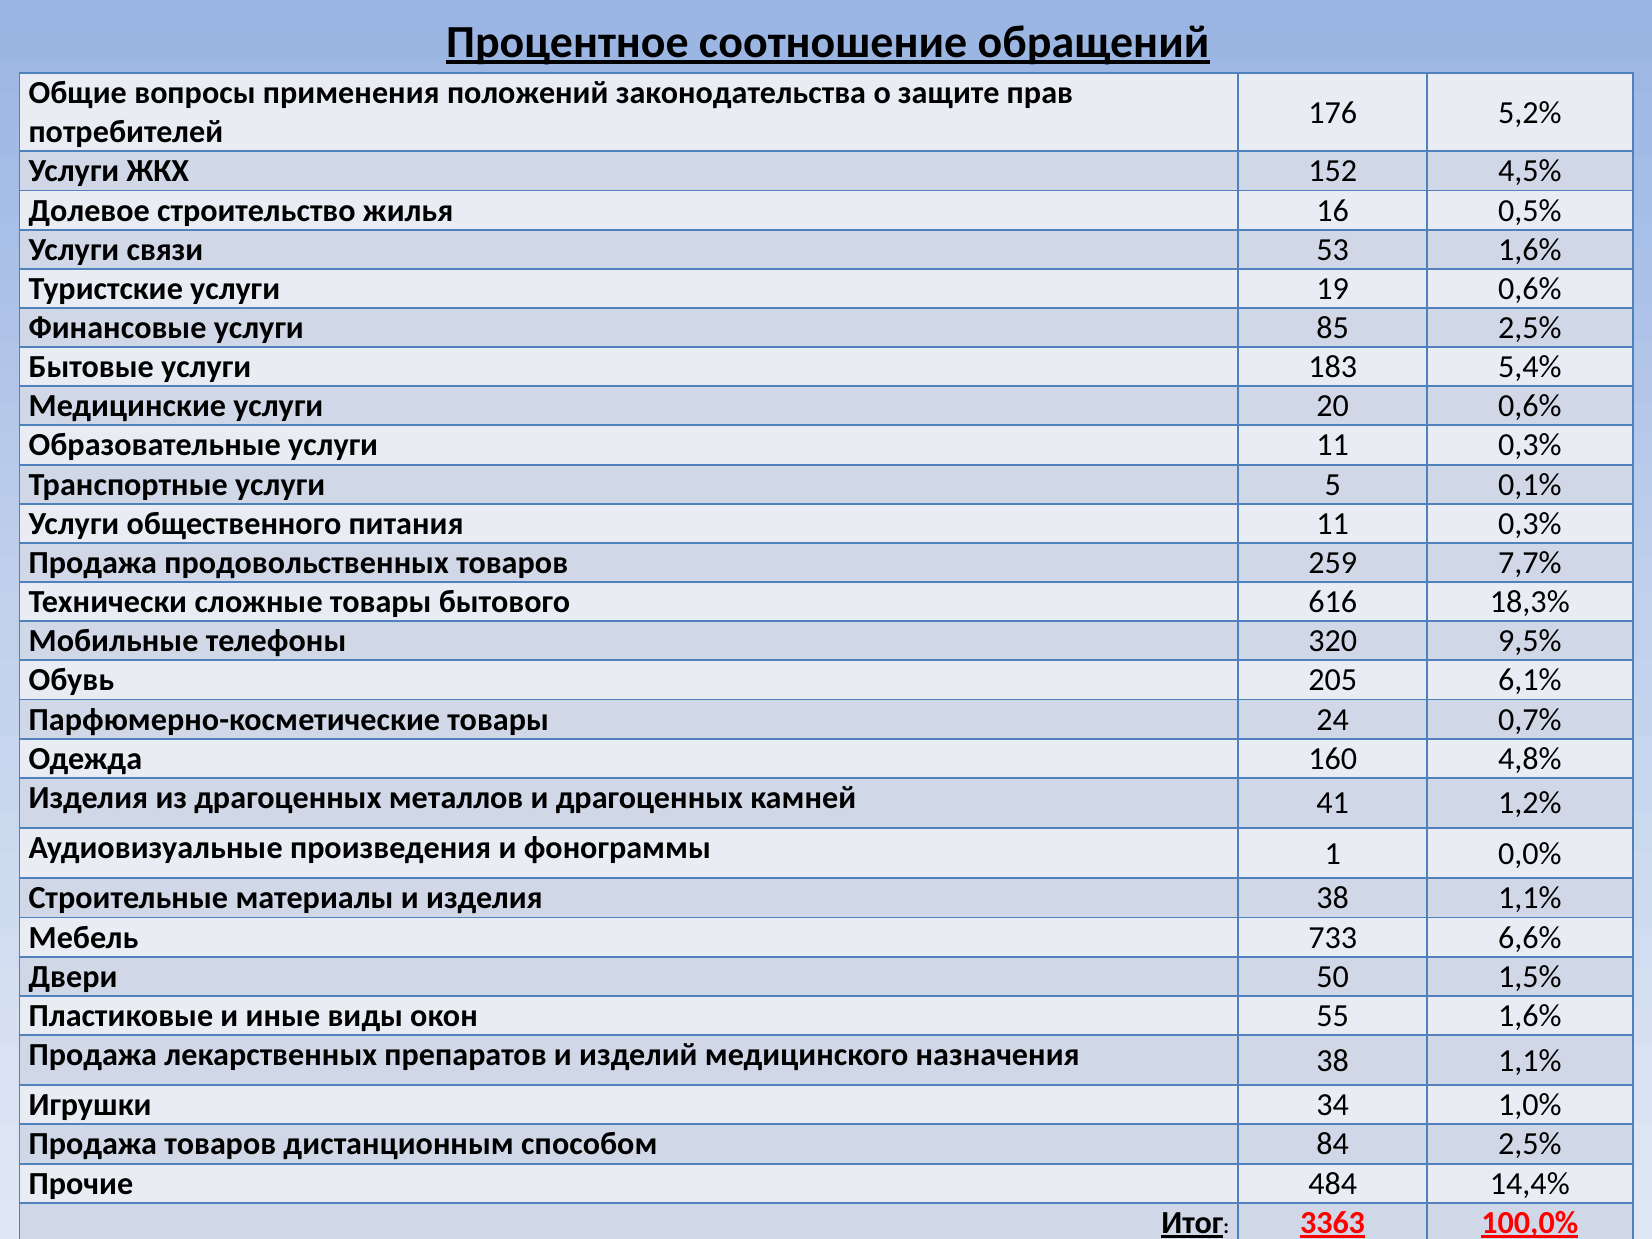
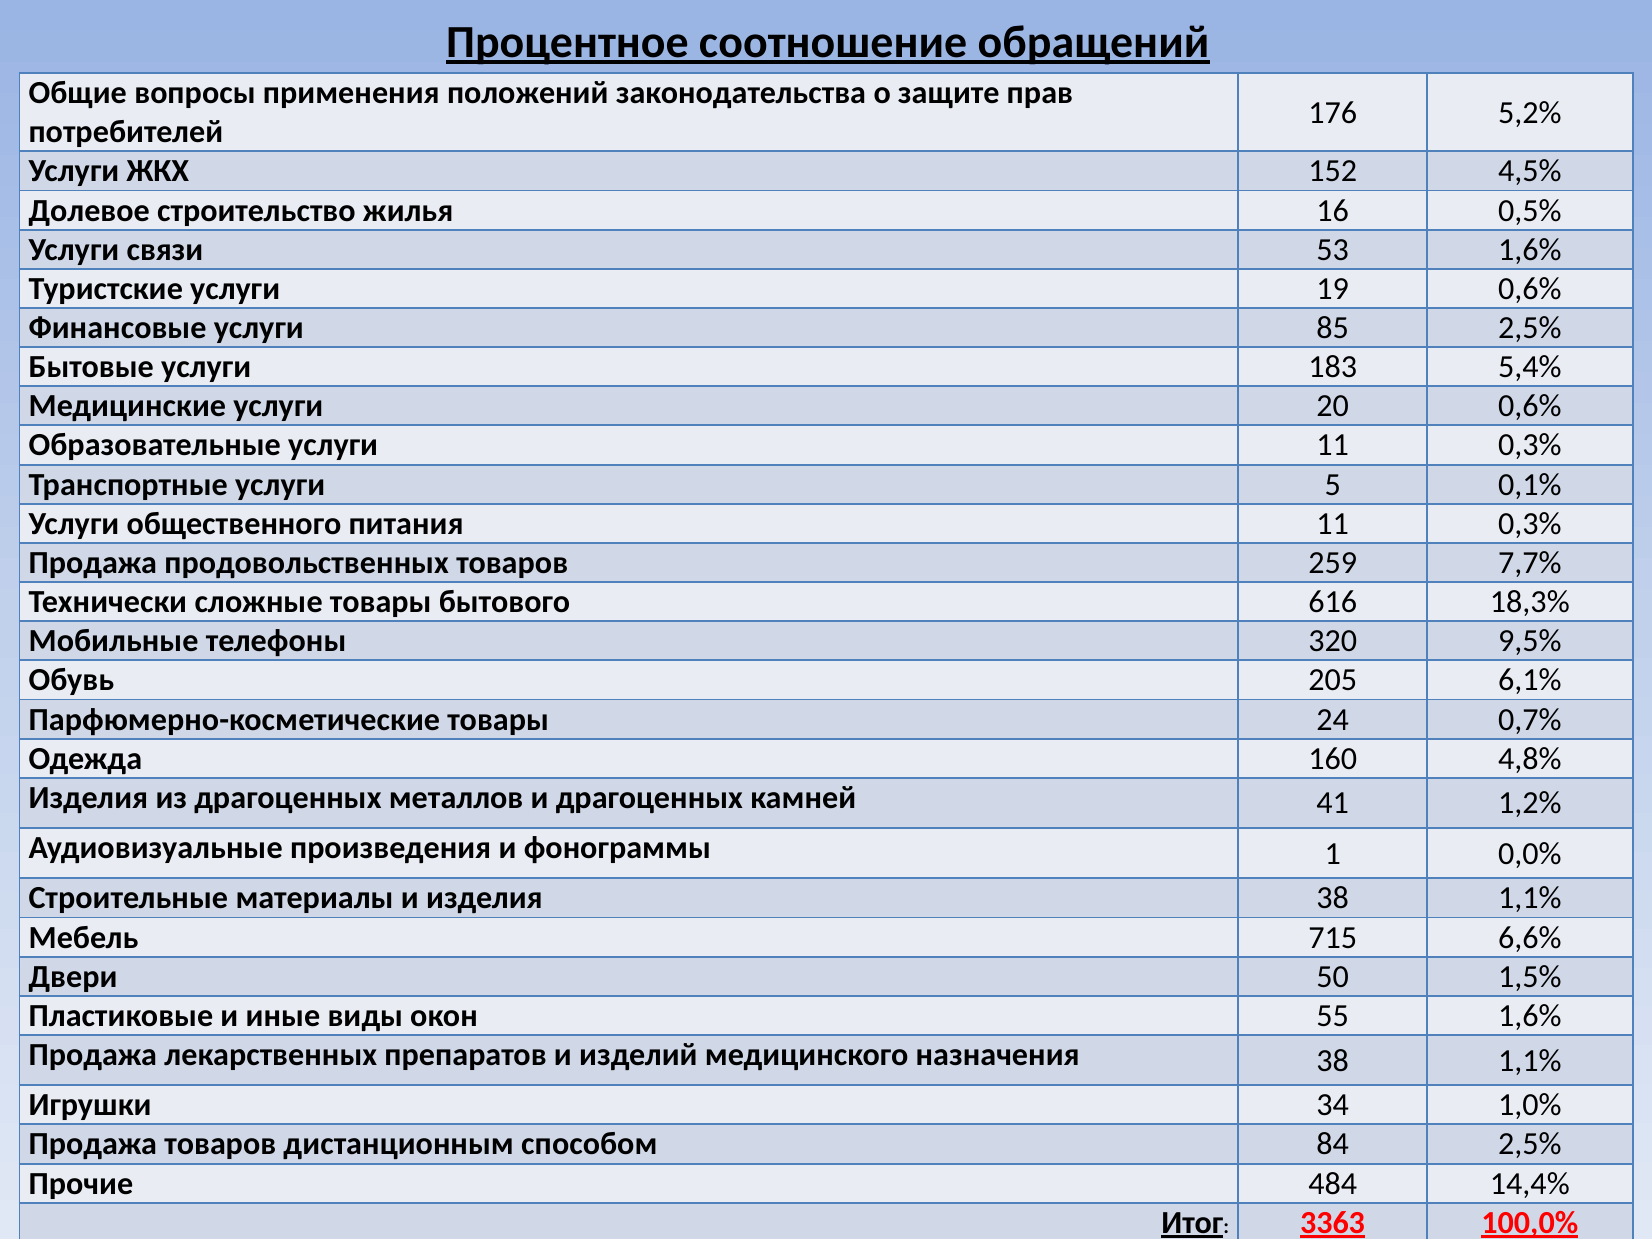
733: 733 -> 715
